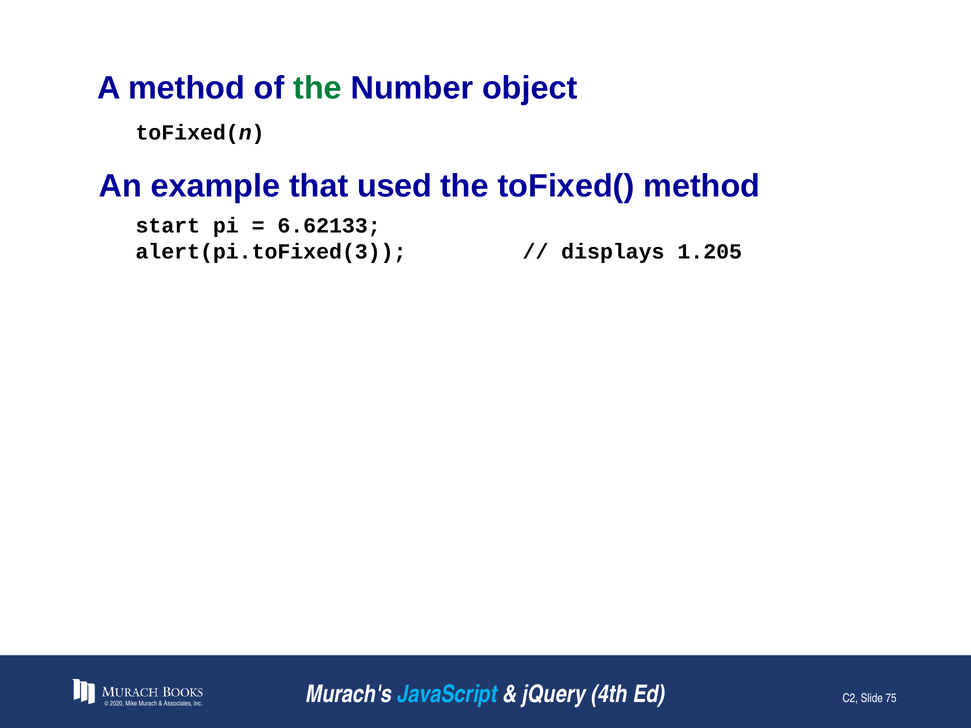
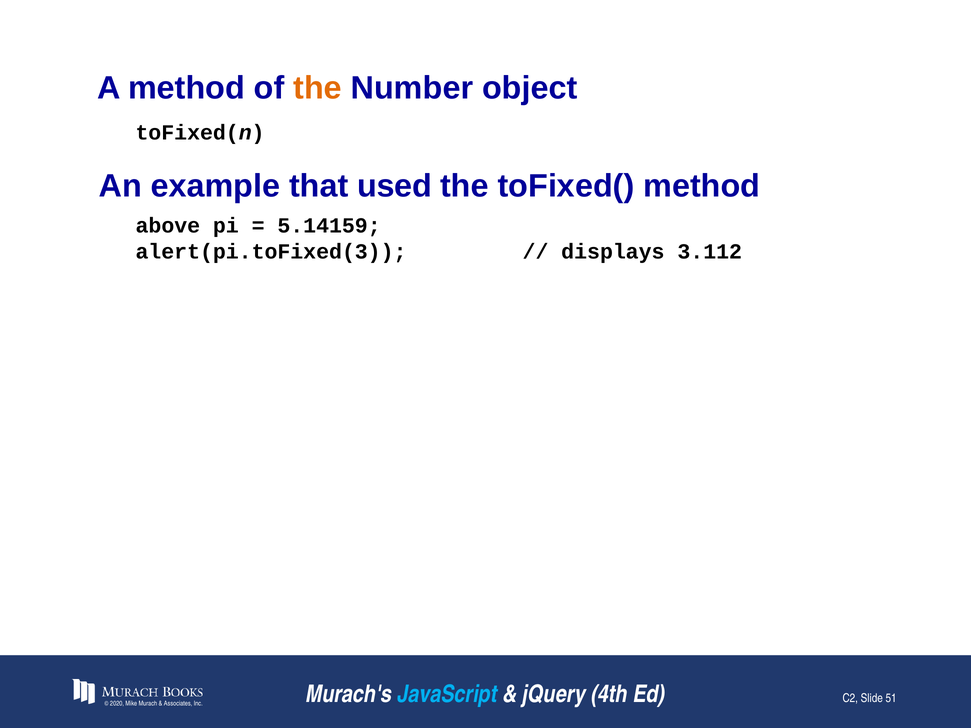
the at (318, 88) colour: green -> orange
start: start -> above
6.62133: 6.62133 -> 5.14159
1.205: 1.205 -> 3.112
75: 75 -> 51
